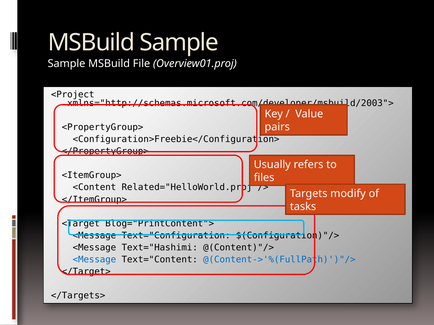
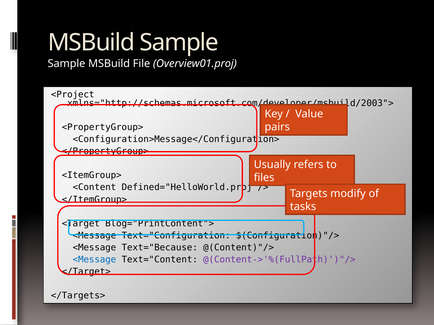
<Configuration>Freebie</Configuration>: <Configuration>Freebie</Configuration> -> <Configuration>Message</Configuration>
Related="HelloWorld.proj"/>: Related="HelloWorld.proj"/> -> Defined="HelloWorld.proj"/>
Text="Hashimi: Text="Hashimi -> Text="Because
@(Content->'%(FullPath)')"/> colour: blue -> purple
